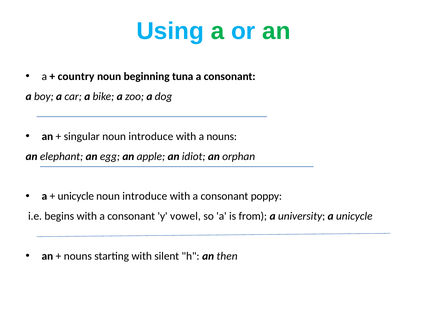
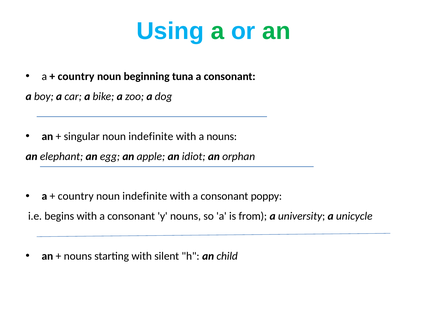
singular noun introduce: introduce -> indefinite
unicycle at (76, 196): unicycle -> country
introduce at (145, 196): introduce -> indefinite
y vowel: vowel -> nouns
then: then -> child
